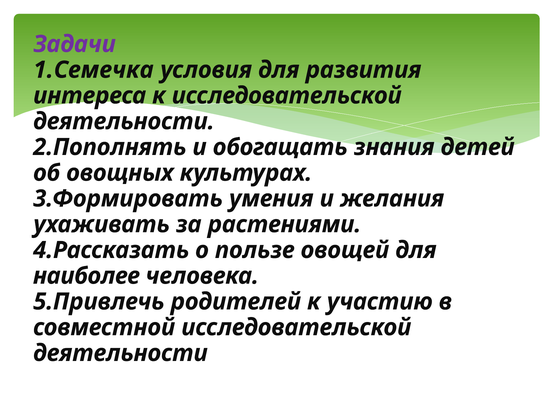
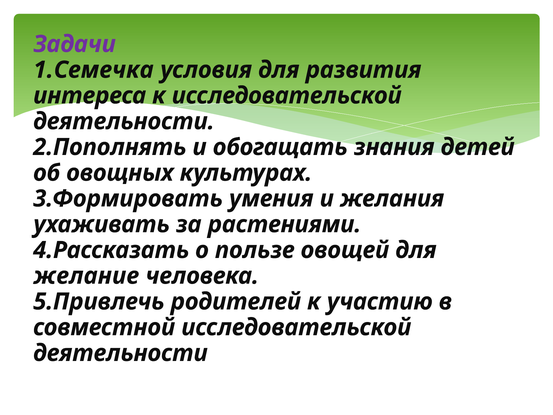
наиболее: наиболее -> желание
